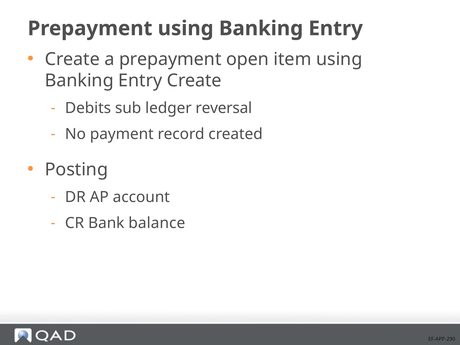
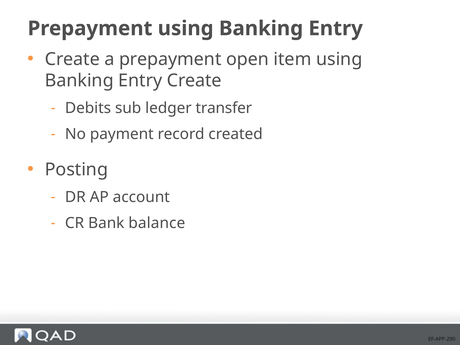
reversal: reversal -> transfer
